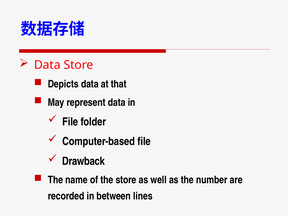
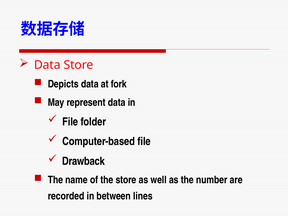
that: that -> fork
